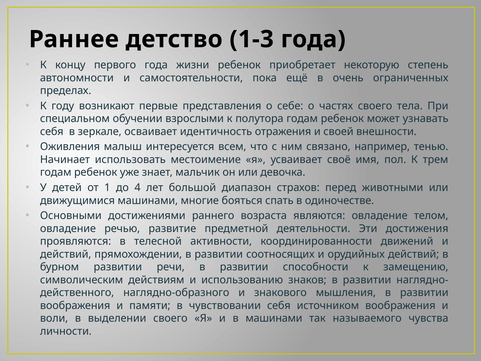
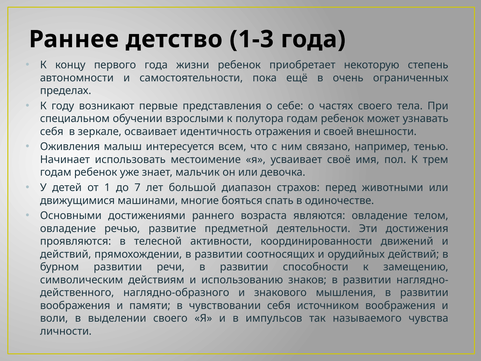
4: 4 -> 7
в машинами: машинами -> импульсов
